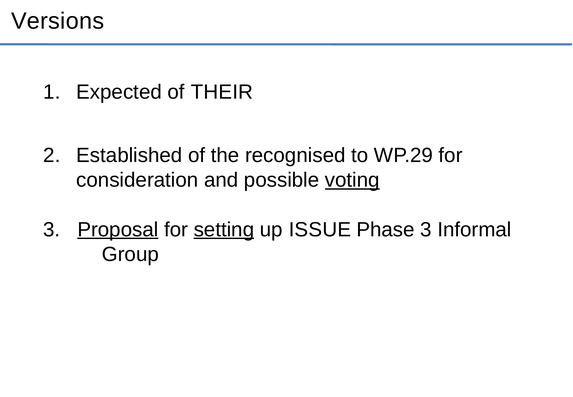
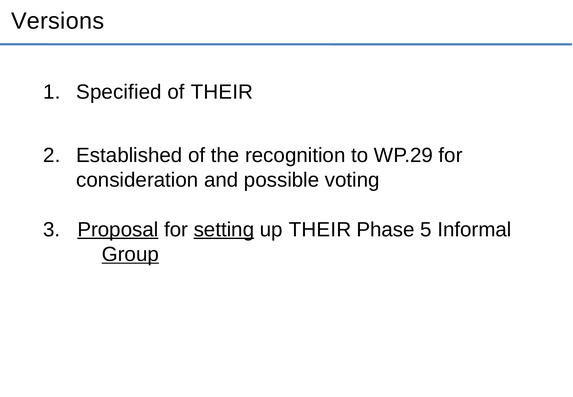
Expected: Expected -> Specified
recognised: recognised -> recognition
voting underline: present -> none
up ISSUE: ISSUE -> THEIR
Phase 3: 3 -> 5
Group underline: none -> present
